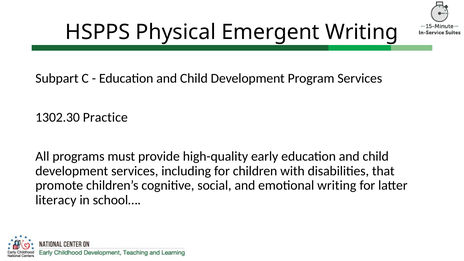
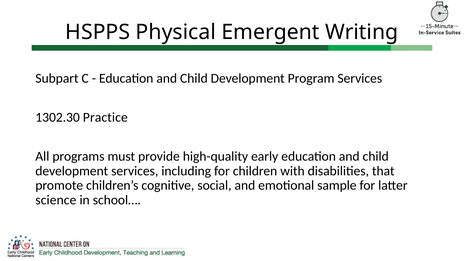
emotional writing: writing -> sample
literacy: literacy -> science
